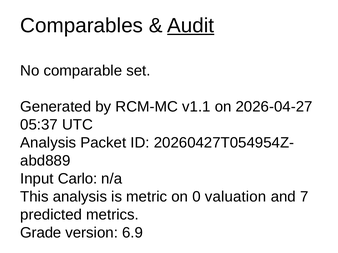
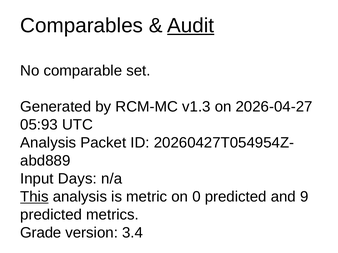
v1.1: v1.1 -> v1.3
05:37: 05:37 -> 05:93
Carlo: Carlo -> Days
This underline: none -> present
0 valuation: valuation -> predicted
7: 7 -> 9
6.9: 6.9 -> 3.4
